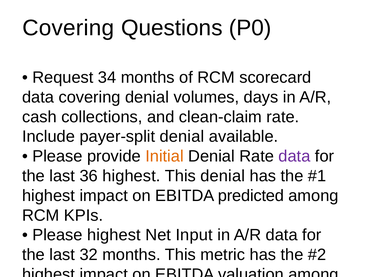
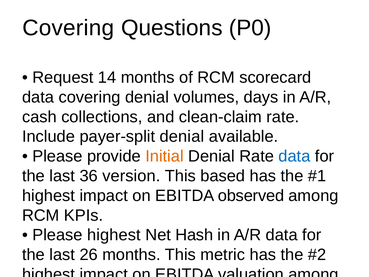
34: 34 -> 14
data at (294, 156) colour: purple -> blue
36 highest: highest -> version
This denial: denial -> based
predicted: predicted -> observed
Input: Input -> Hash
32: 32 -> 26
